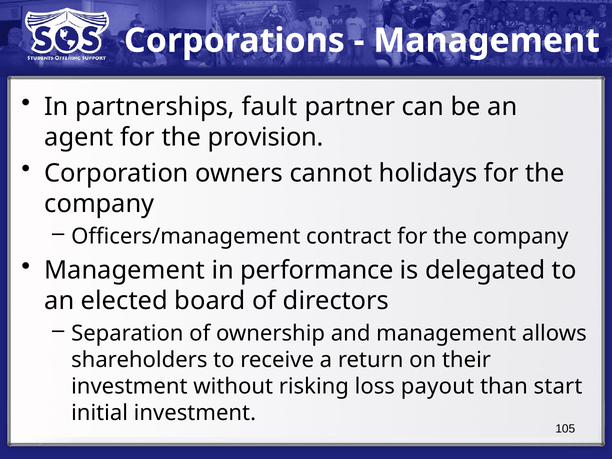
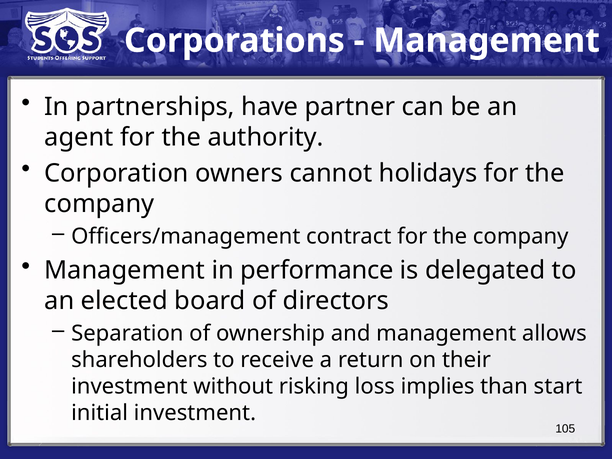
fault: fault -> have
provision: provision -> authority
payout: payout -> implies
